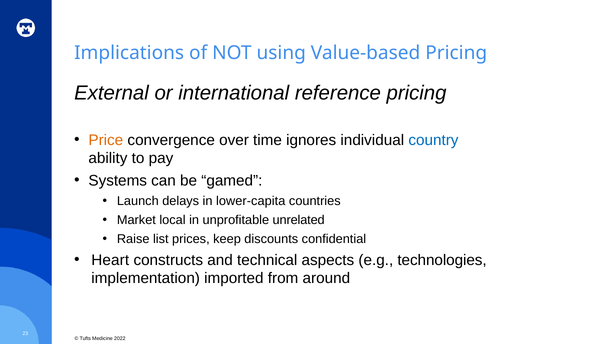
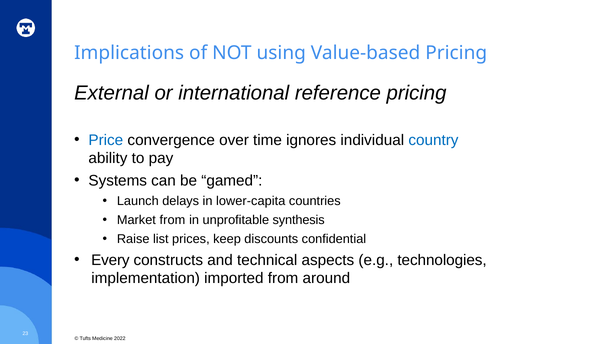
Price colour: orange -> blue
Market local: local -> from
unrelated: unrelated -> synthesis
Heart: Heart -> Every
